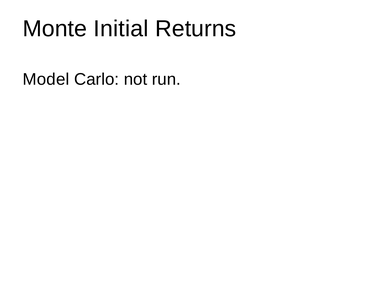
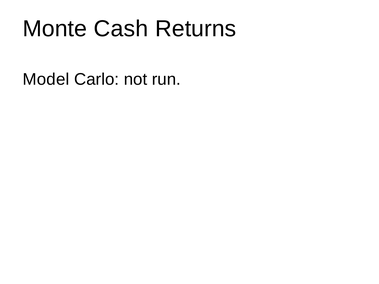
Initial: Initial -> Cash
